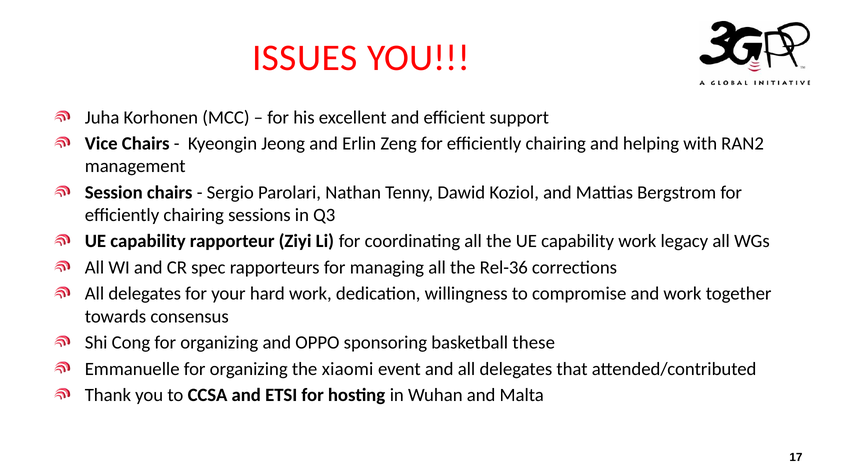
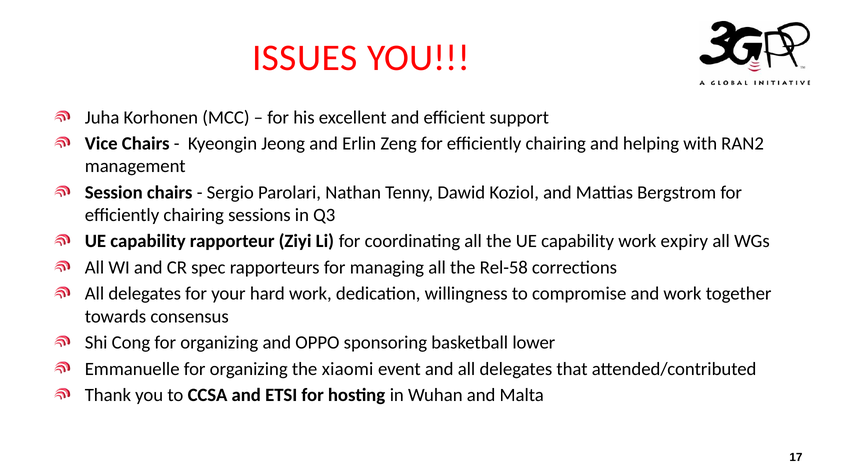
legacy: legacy -> expiry
Rel-36: Rel-36 -> Rel-58
these: these -> lower
